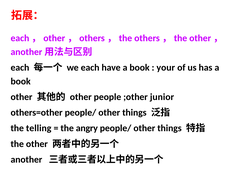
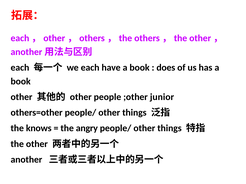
your: your -> does
telling: telling -> knows
